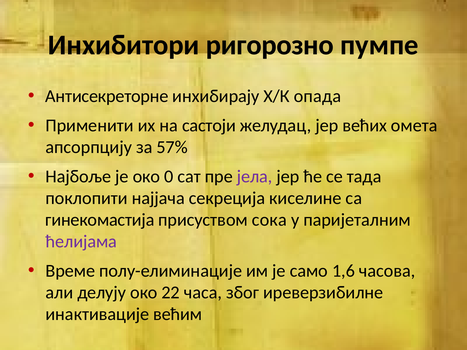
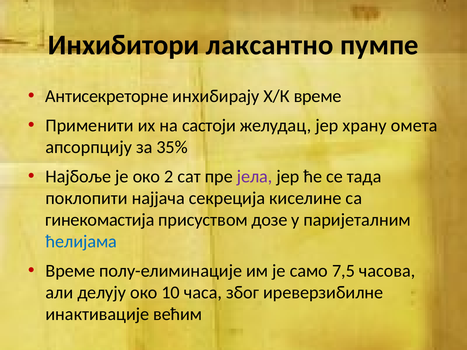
ригорозно: ригорозно -> лаксантно
Х/К опада: опада -> време
већих: већих -> храну
57%: 57% -> 35%
0: 0 -> 2
сока: сока -> дозе
ћелијама colour: purple -> blue
1,6: 1,6 -> 7,5
22: 22 -> 10
